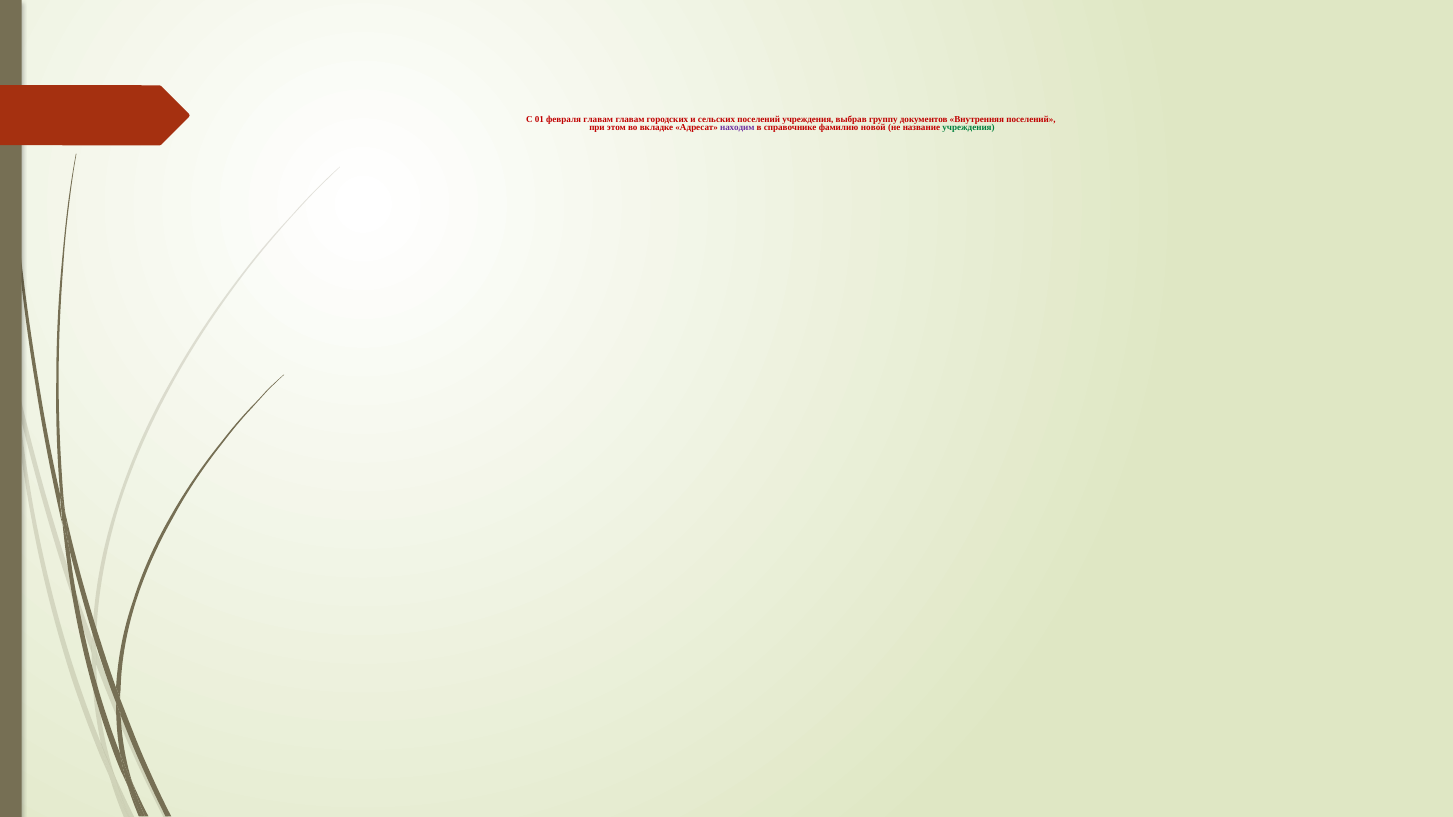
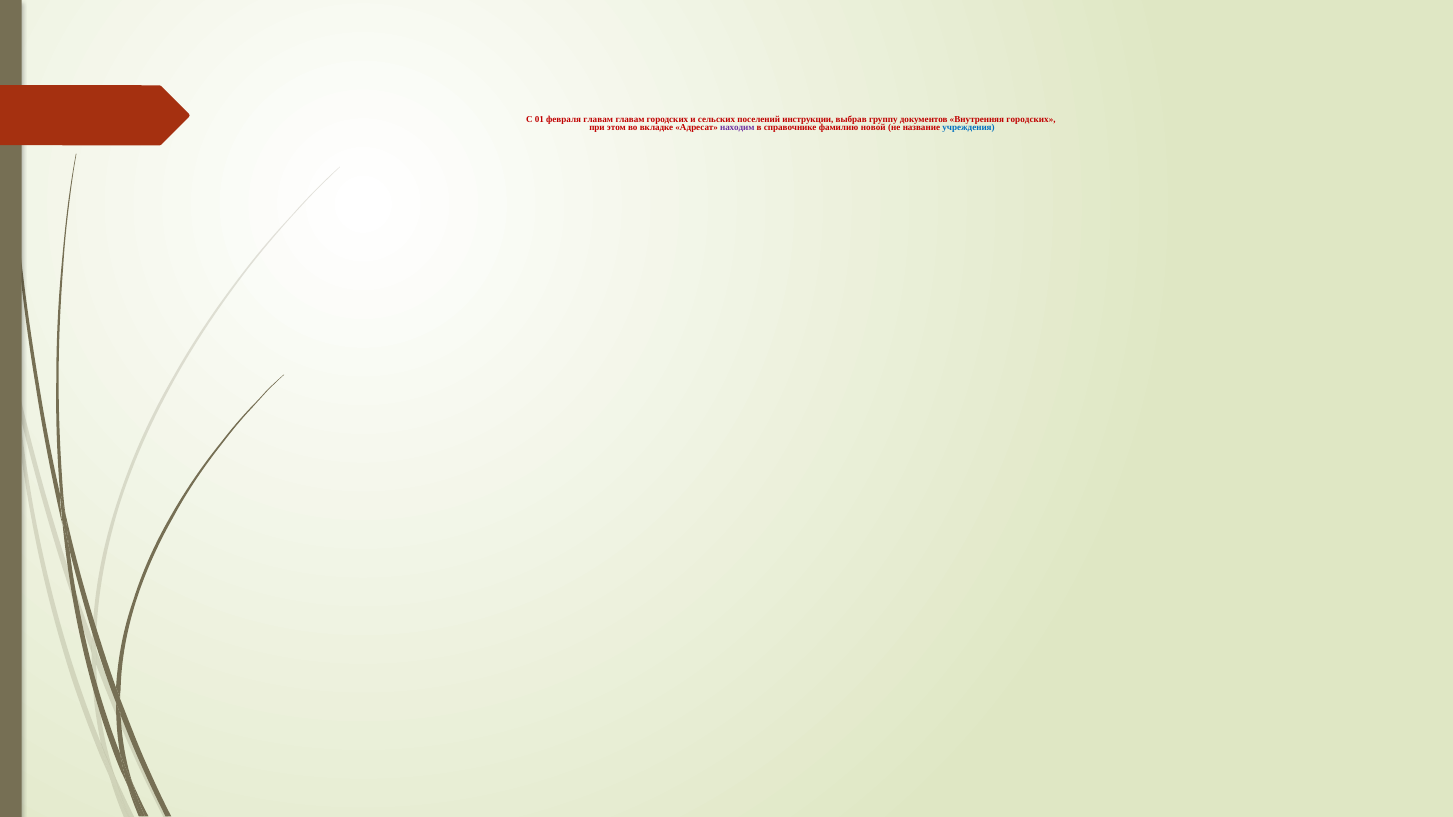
поселений учреждения: учреждения -> инструкции
Внутренняя поселений: поселений -> городских
учреждения at (969, 128) colour: green -> blue
